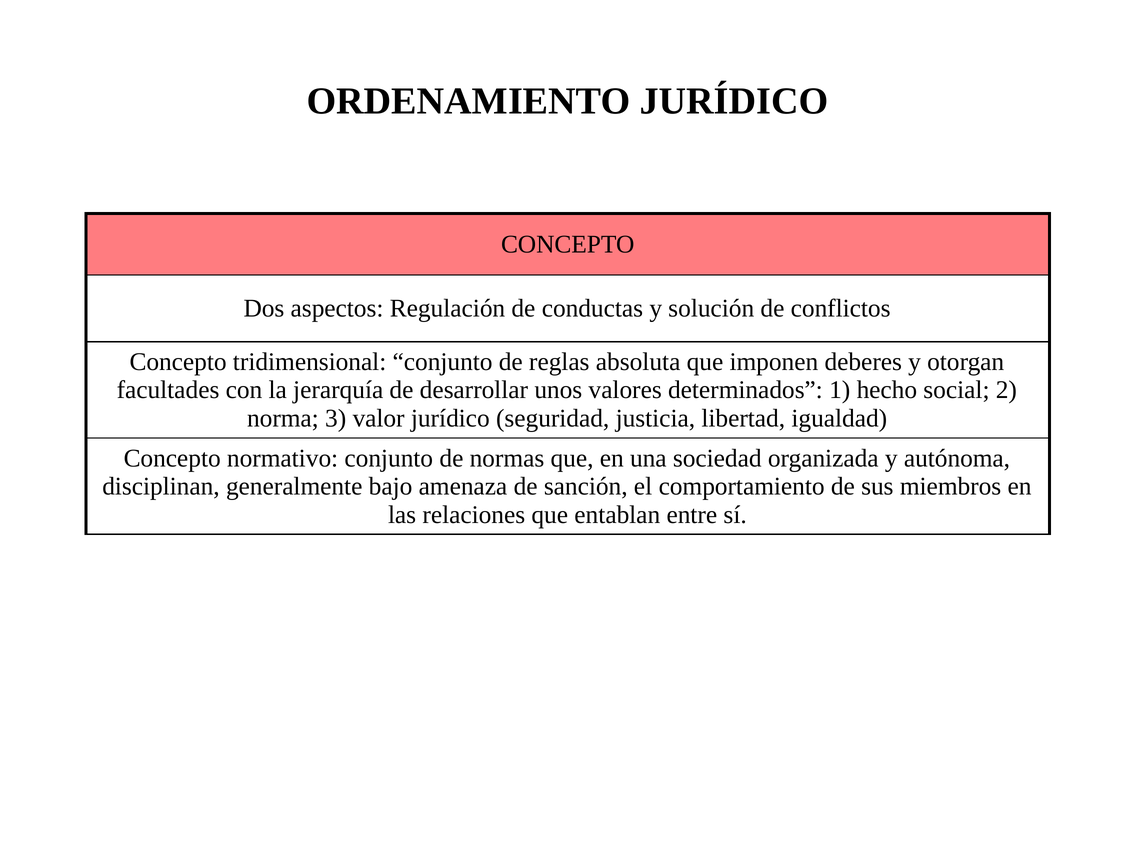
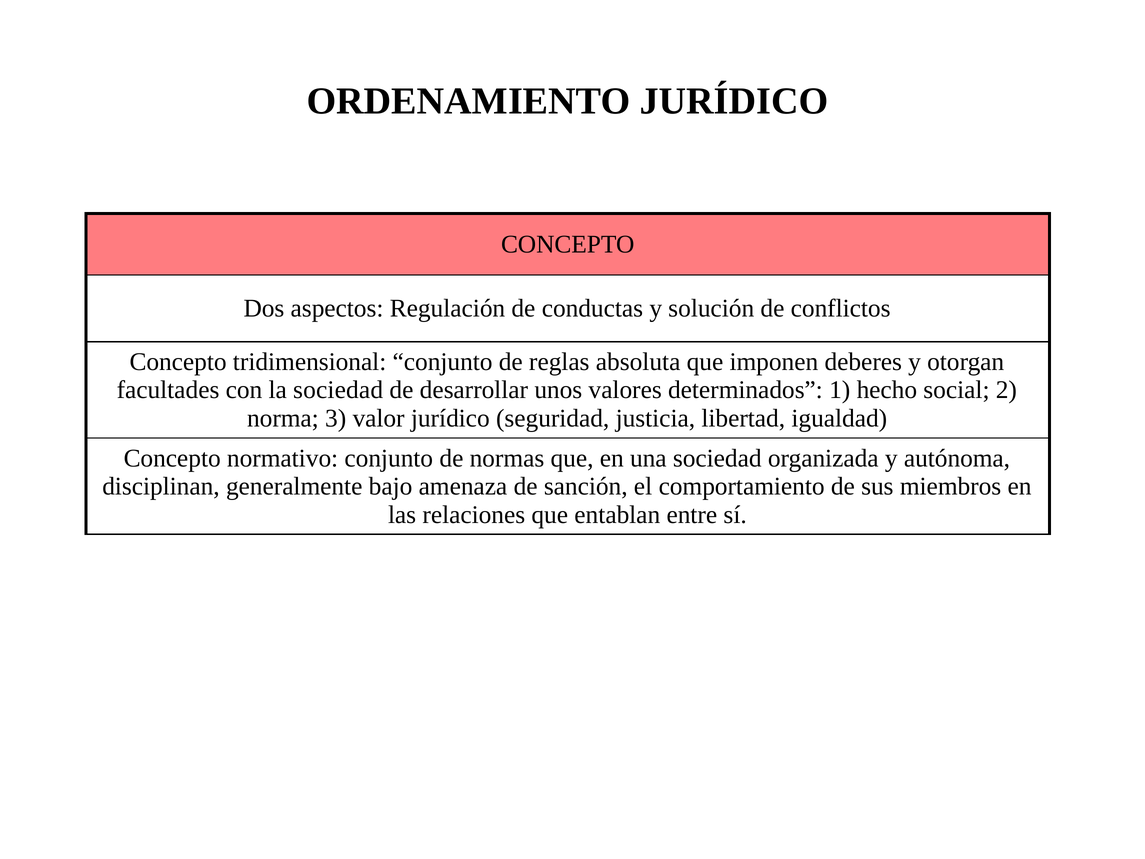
la jerarquía: jerarquía -> sociedad
